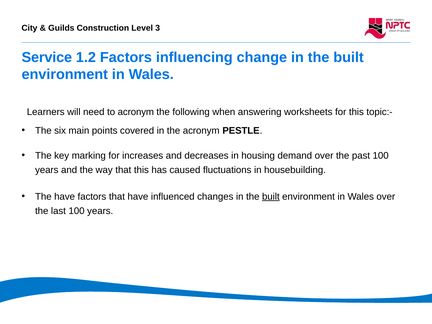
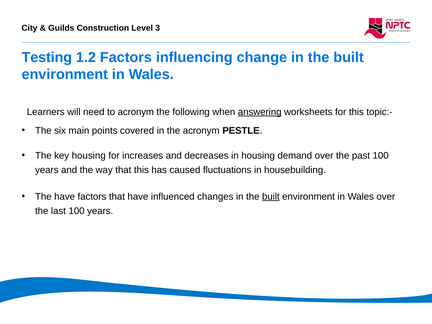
Service: Service -> Testing
answering underline: none -> present
key marking: marking -> housing
